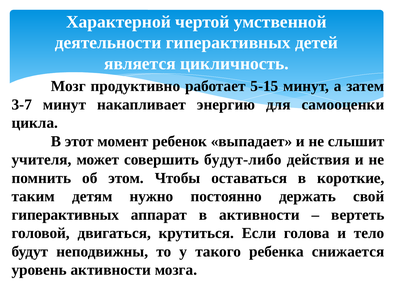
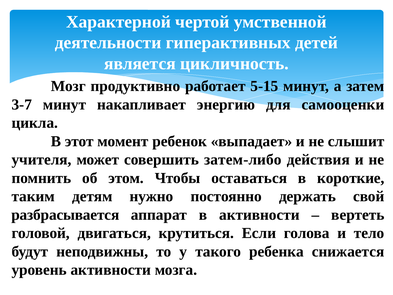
будут-либо: будут-либо -> затем-либо
гиперактивных at (65, 215): гиперактивных -> разбрасывается
